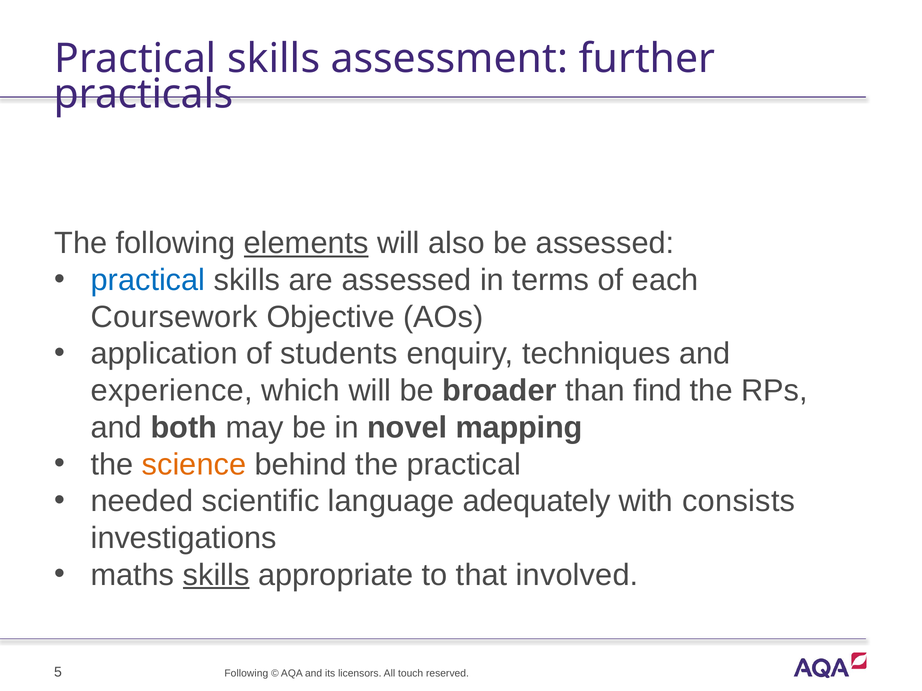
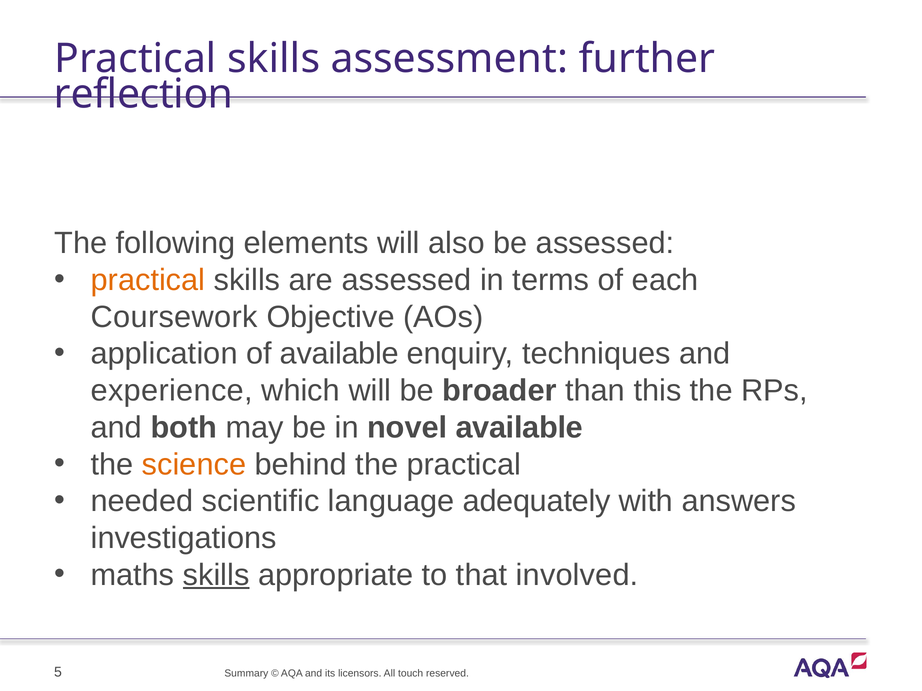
practicals: practicals -> reflection
elements underline: present -> none
practical at (148, 280) colour: blue -> orange
of students: students -> available
find: find -> this
novel mapping: mapping -> available
consists: consists -> answers
5 Following: Following -> Summary
